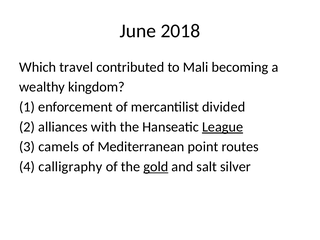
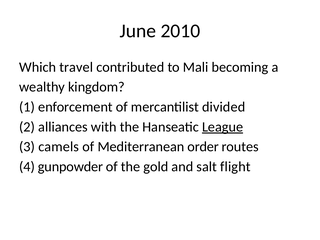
2018: 2018 -> 2010
point: point -> order
calligraphy: calligraphy -> gunpowder
gold underline: present -> none
silver: silver -> flight
